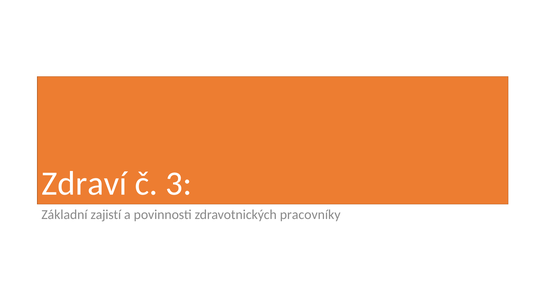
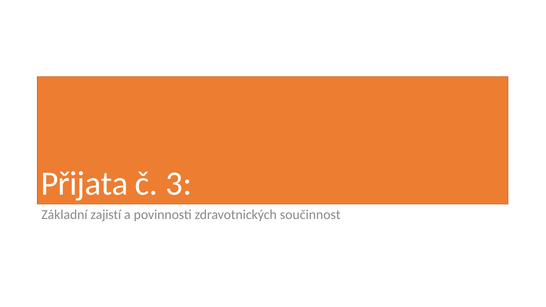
Zdraví: Zdraví -> Přijata
pracovníky: pracovníky -> součinnost
